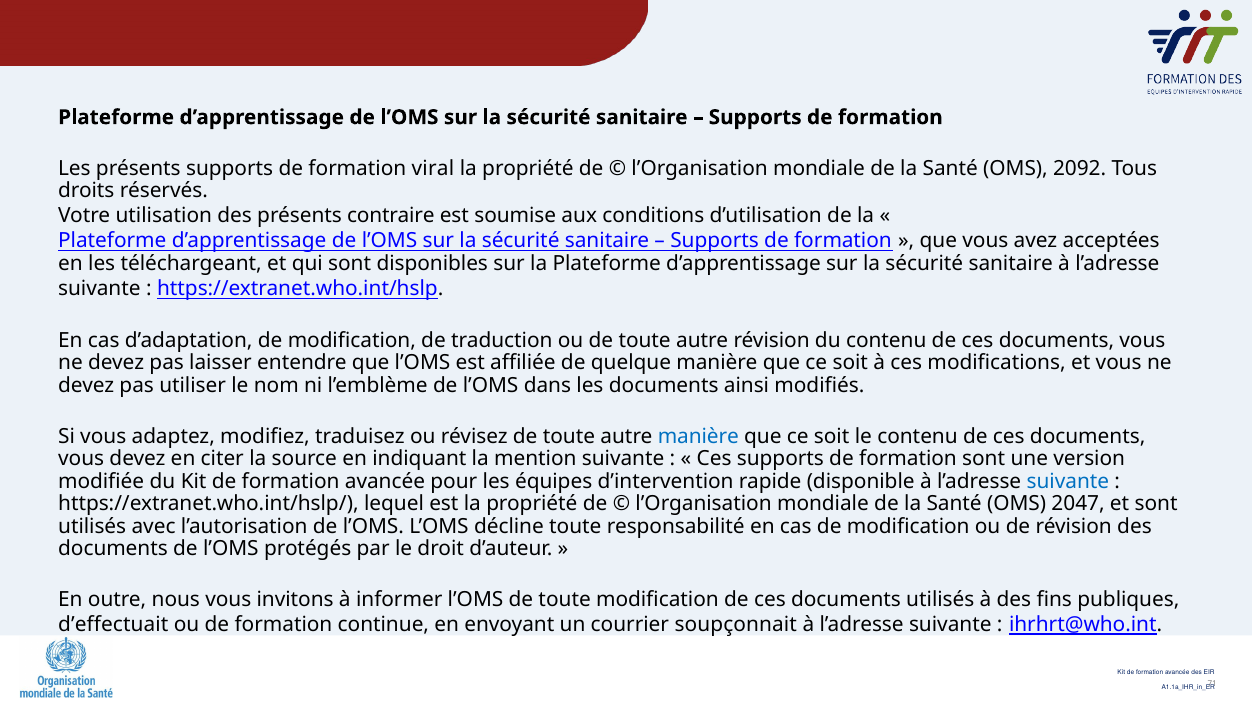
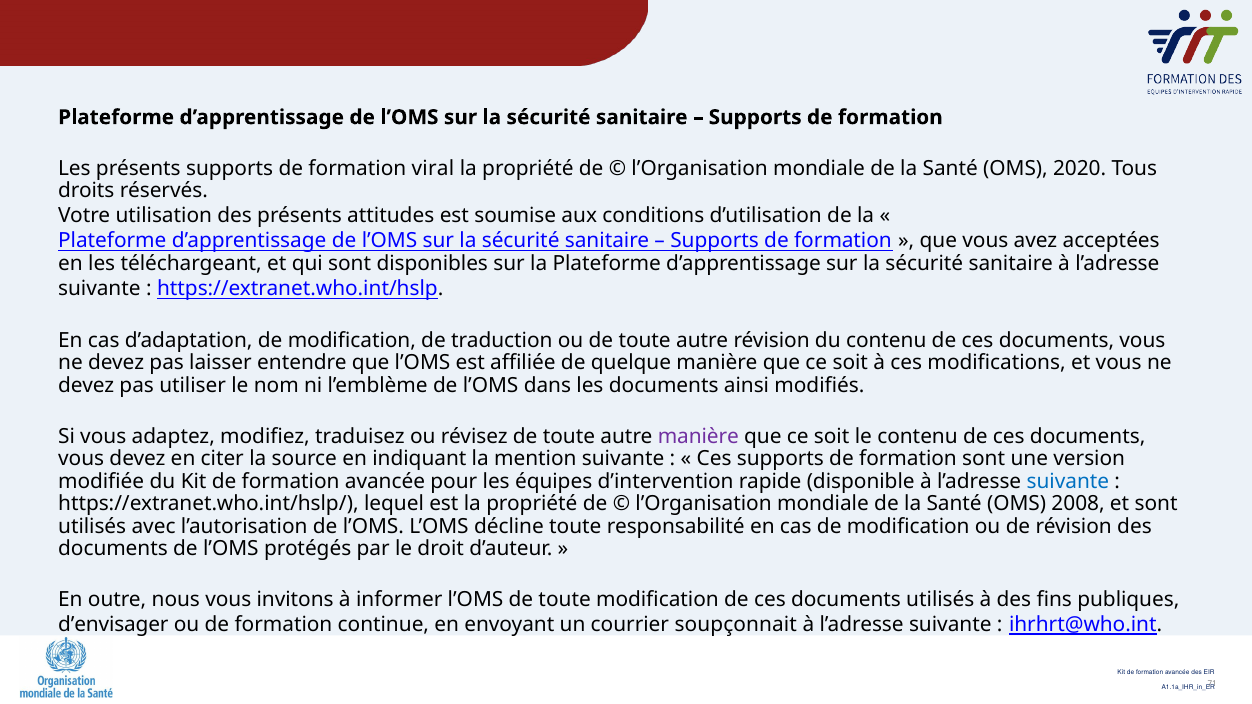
2092: 2092 -> 2020
contraire: contraire -> attitudes
manière at (698, 436) colour: blue -> purple
2047: 2047 -> 2008
d’effectuait: d’effectuait -> d’envisager
